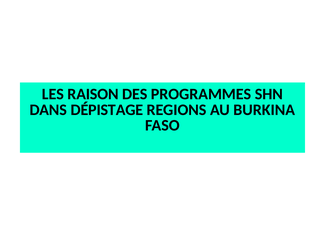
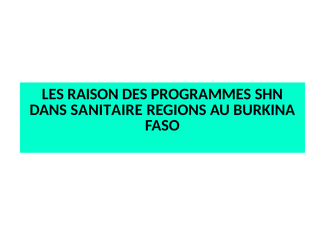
DÉPISTAGE: DÉPISTAGE -> SANITAIRE
